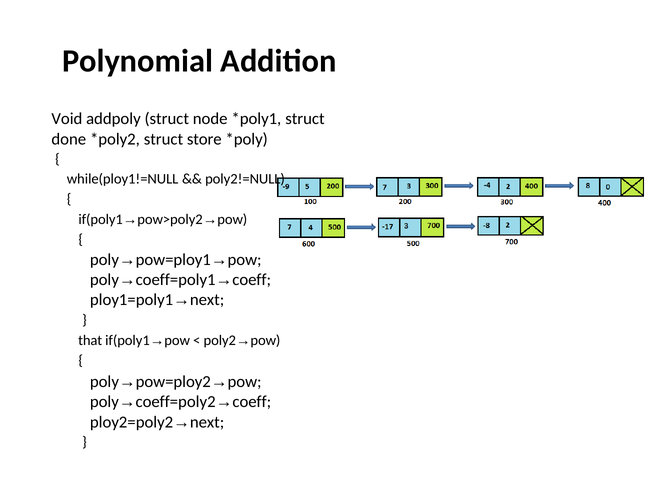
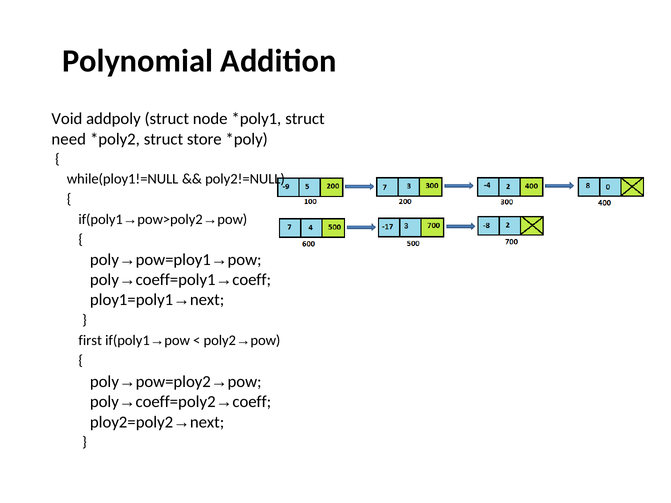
done: done -> need
that: that -> first
